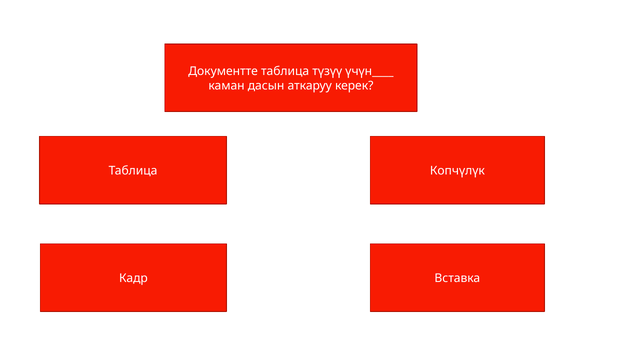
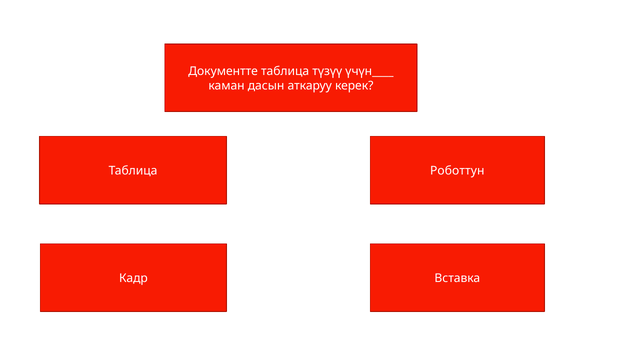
Копчүлүк: Копчүлүк -> Роботтун
